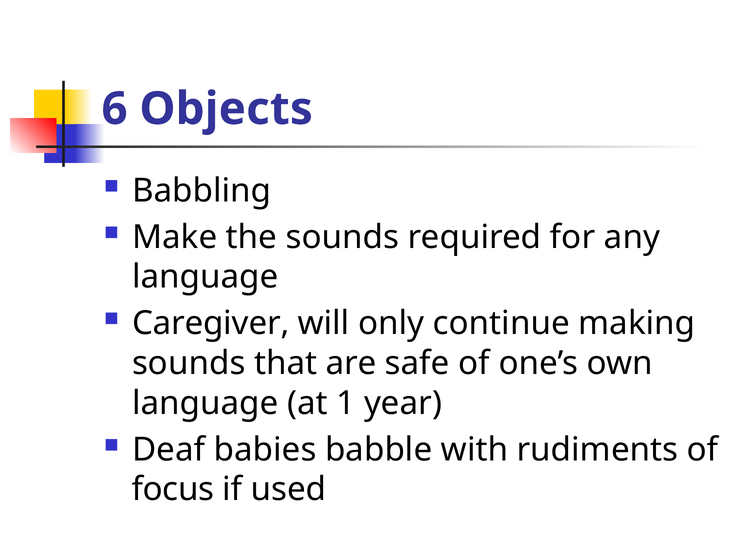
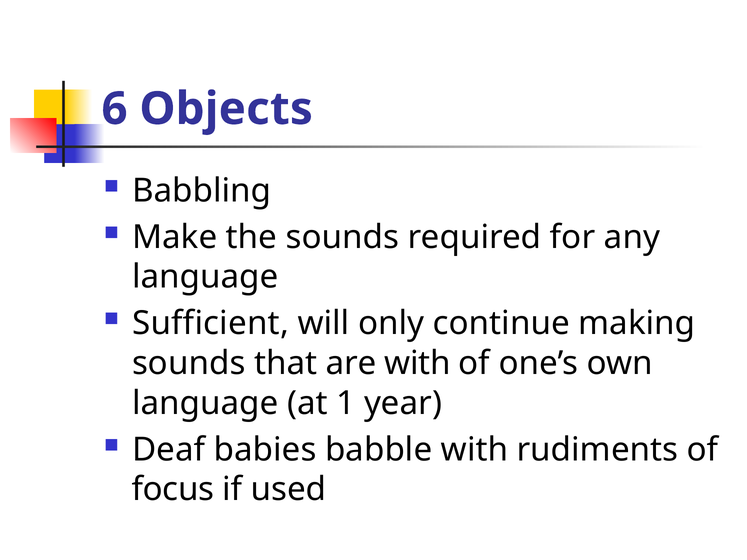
Caregiver: Caregiver -> Sufficient
are safe: safe -> with
